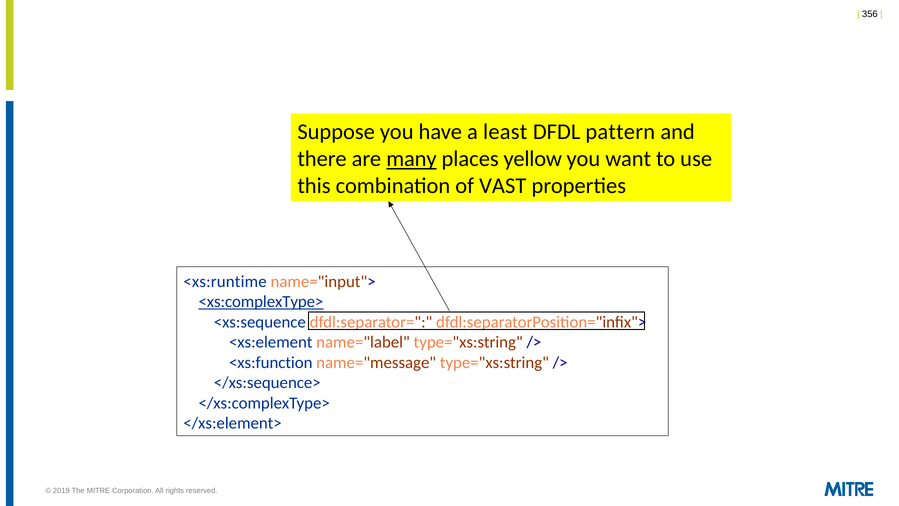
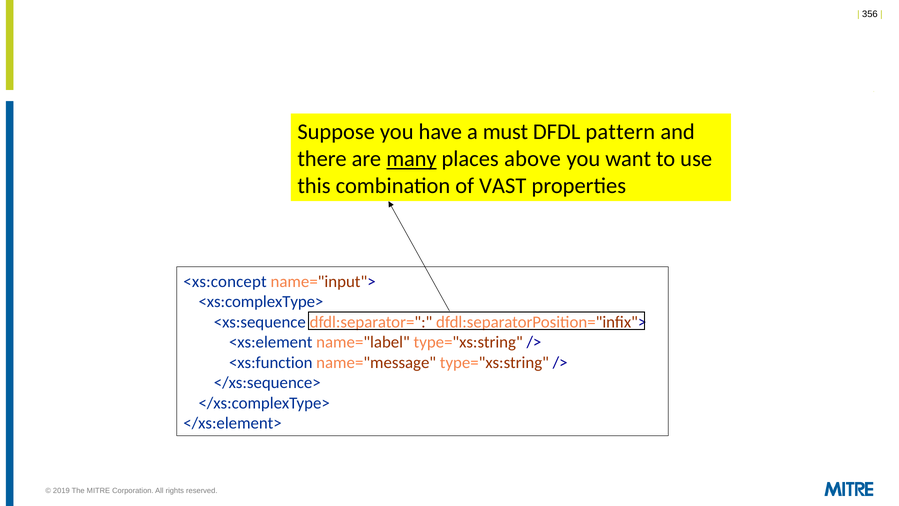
least: least -> must
yellow: yellow -> above
<xs:runtime: <xs:runtime -> <xs:concept
<xs:complexType> underline: present -> none
